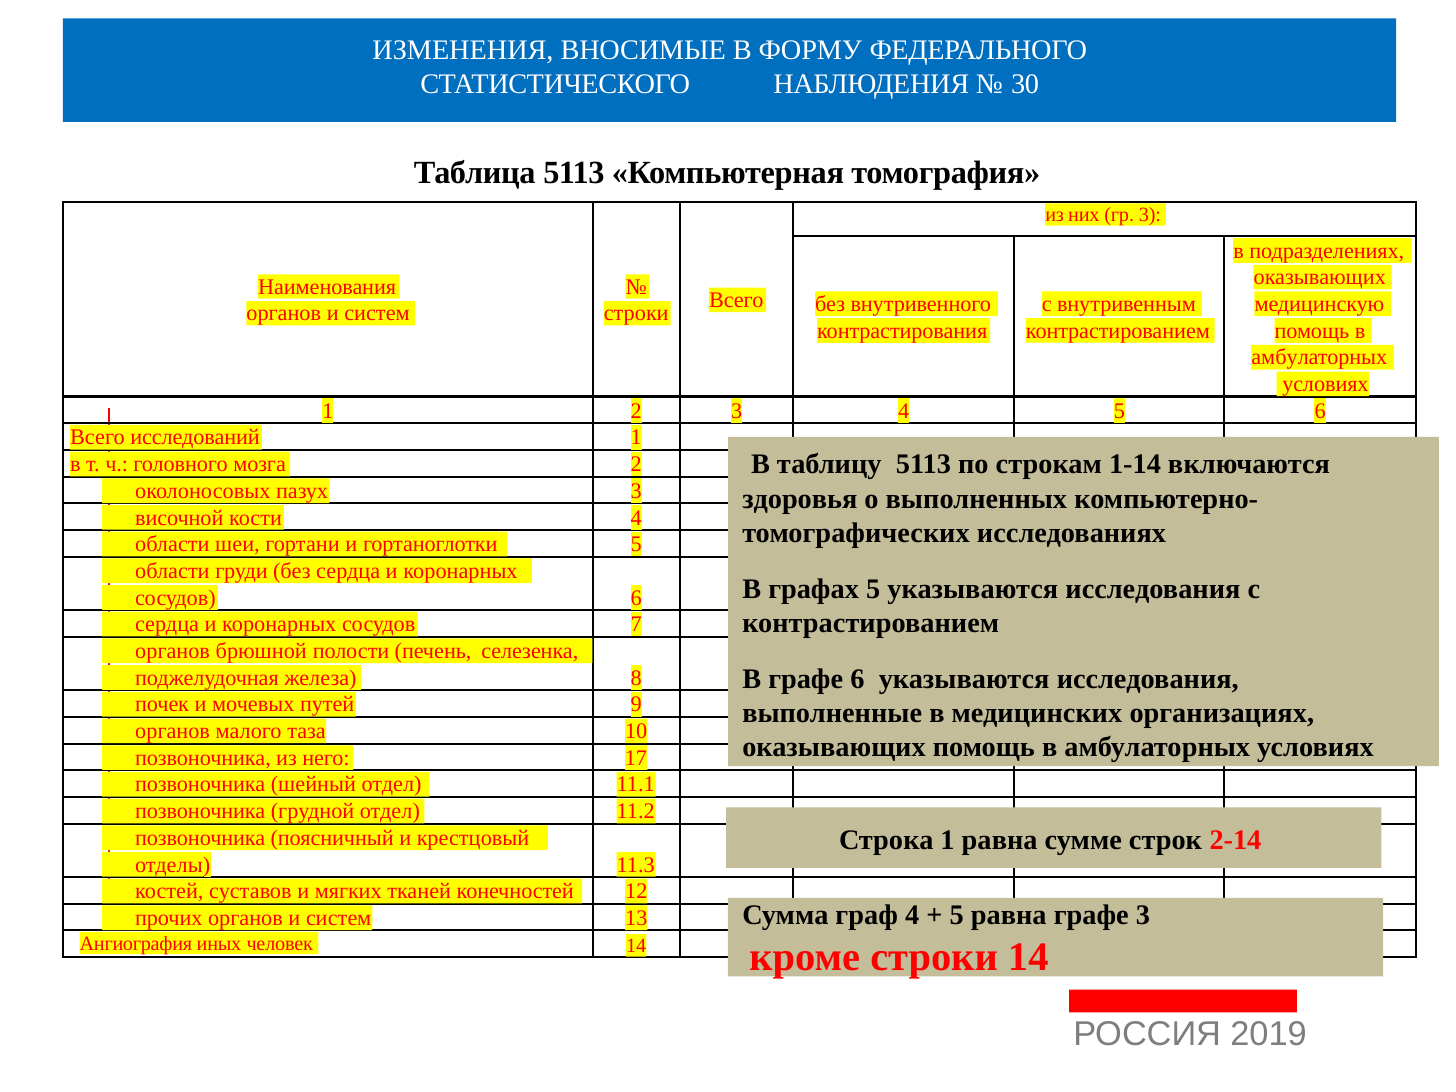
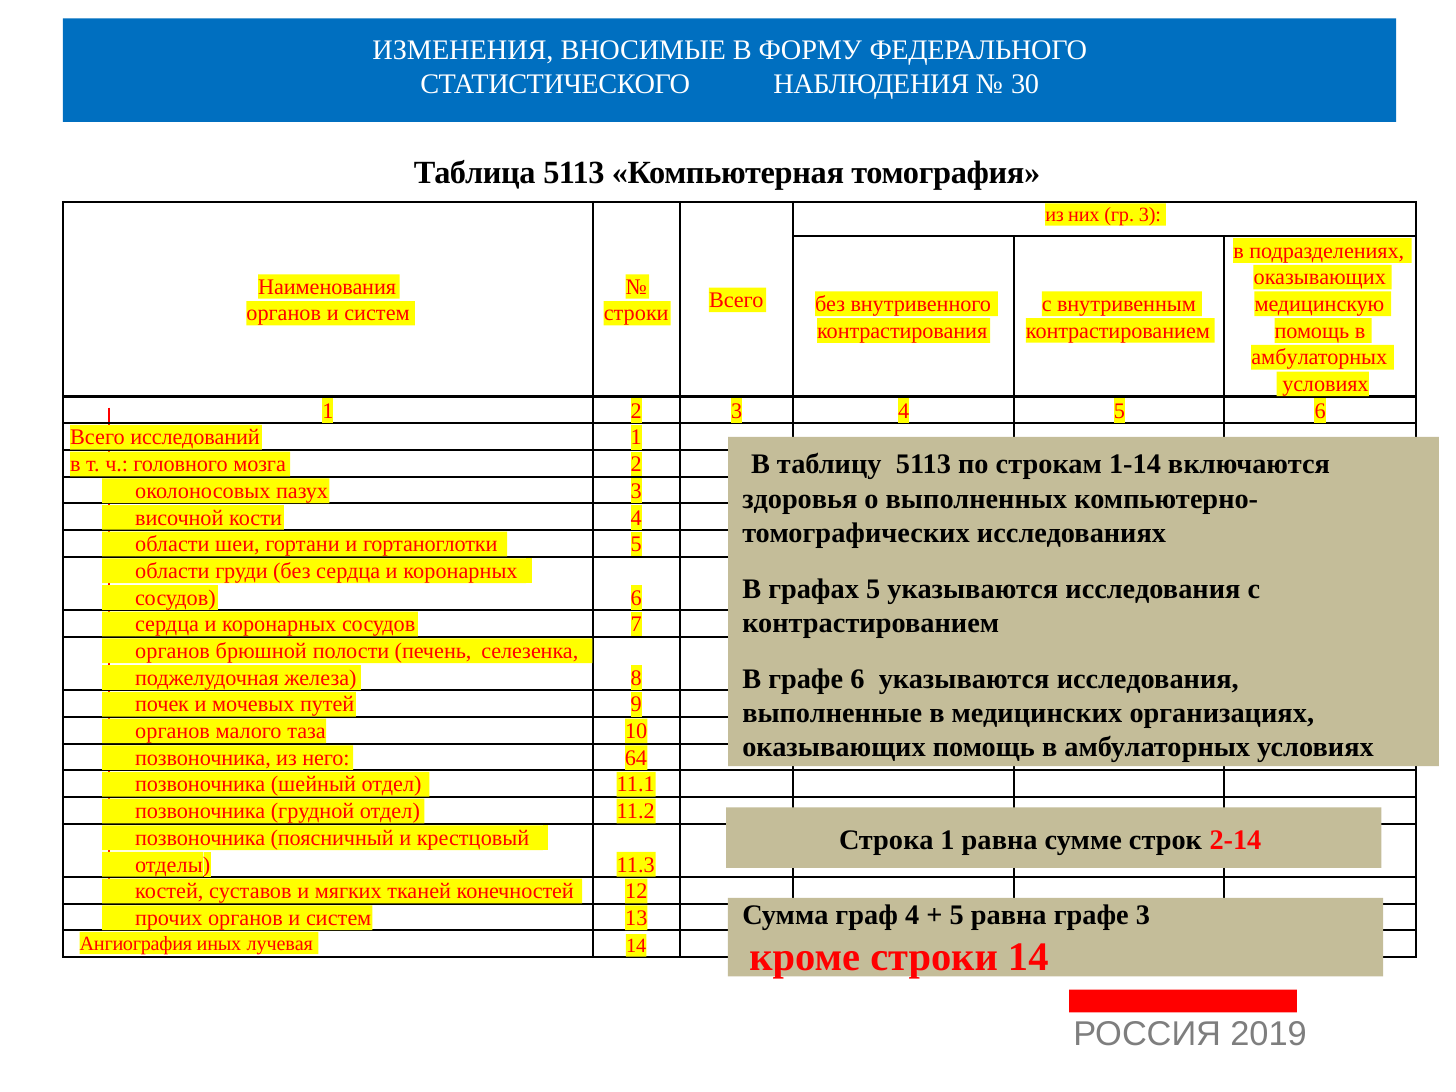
17: 17 -> 64
человек: человек -> лучевая
